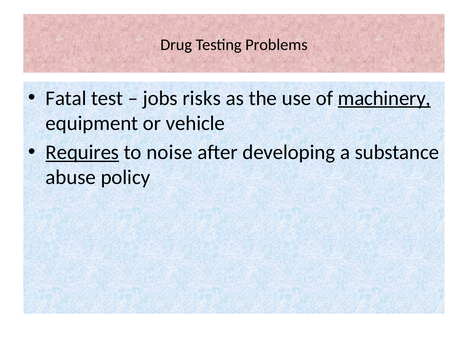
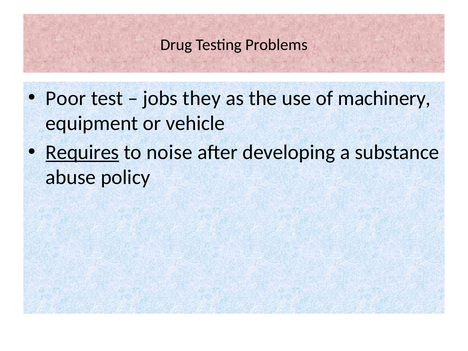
Fatal: Fatal -> Poor
risks: risks -> they
machinery underline: present -> none
